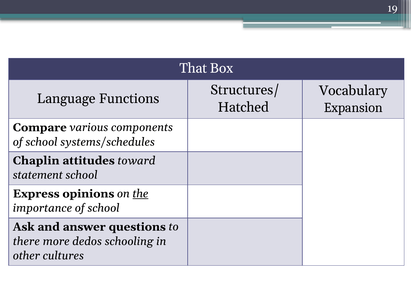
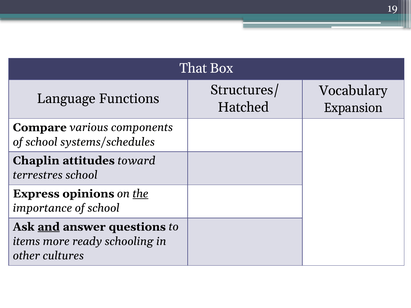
statement: statement -> terrestres
and underline: none -> present
there: there -> items
dedos: dedos -> ready
